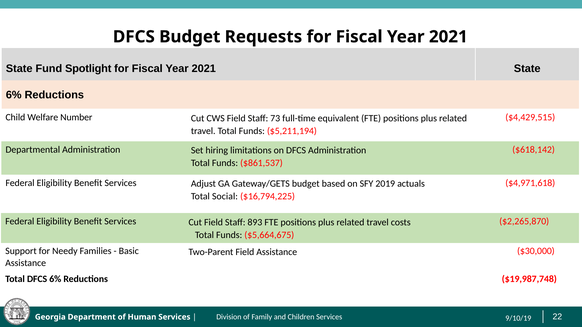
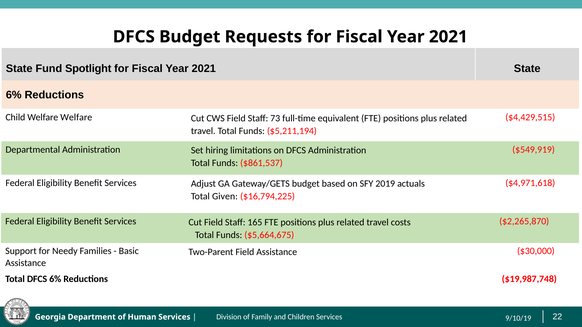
Welfare Number: Number -> Welfare
$618,142: $618,142 -> $549,919
Social: Social -> Given
893: 893 -> 165
